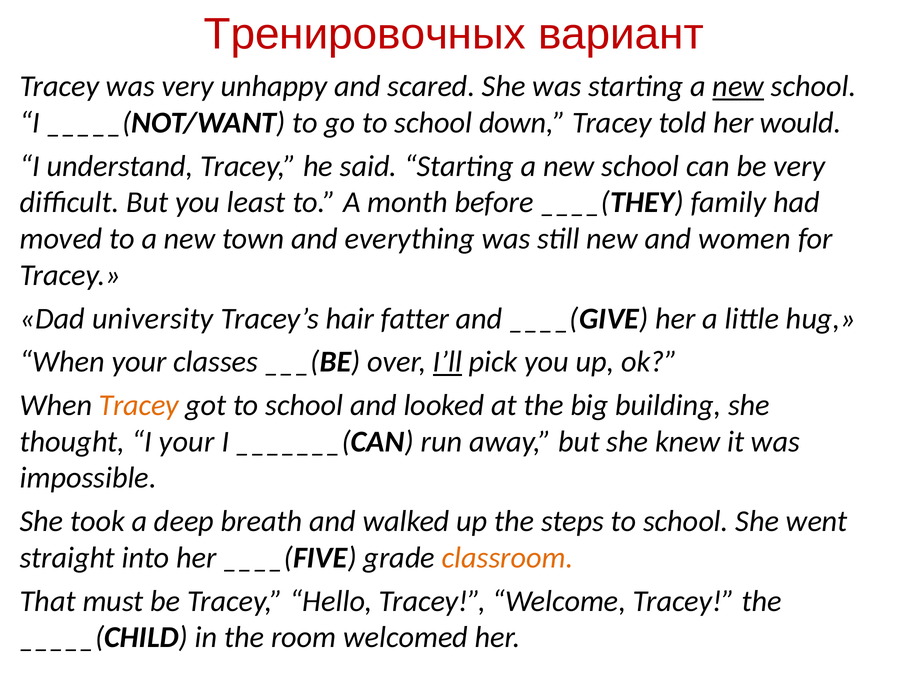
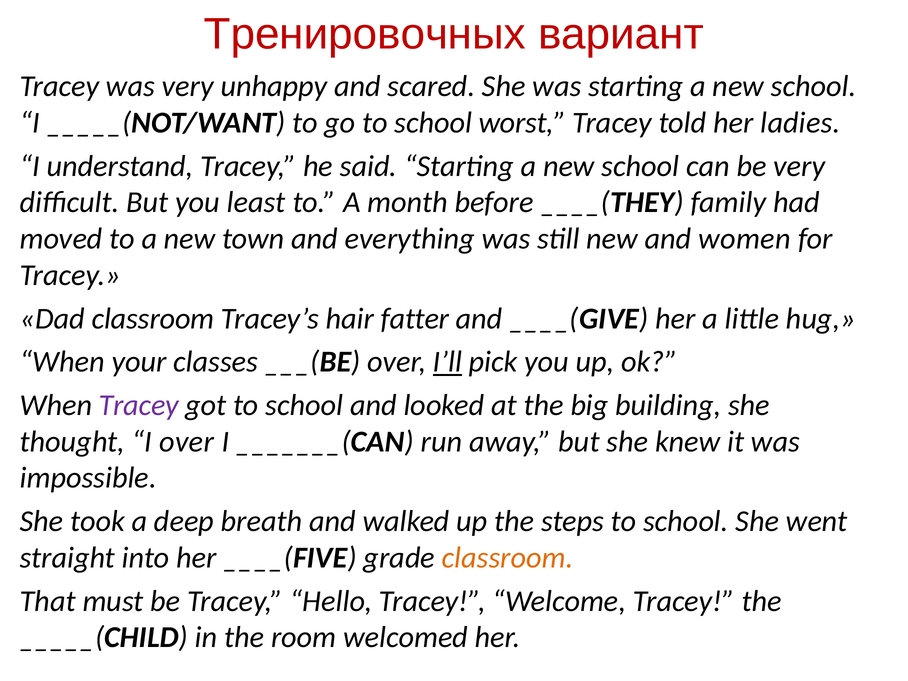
new at (738, 86) underline: present -> none
down: down -> worst
would: would -> ladies
Dad university: university -> classroom
Tracey at (139, 405) colour: orange -> purple
I your: your -> over
